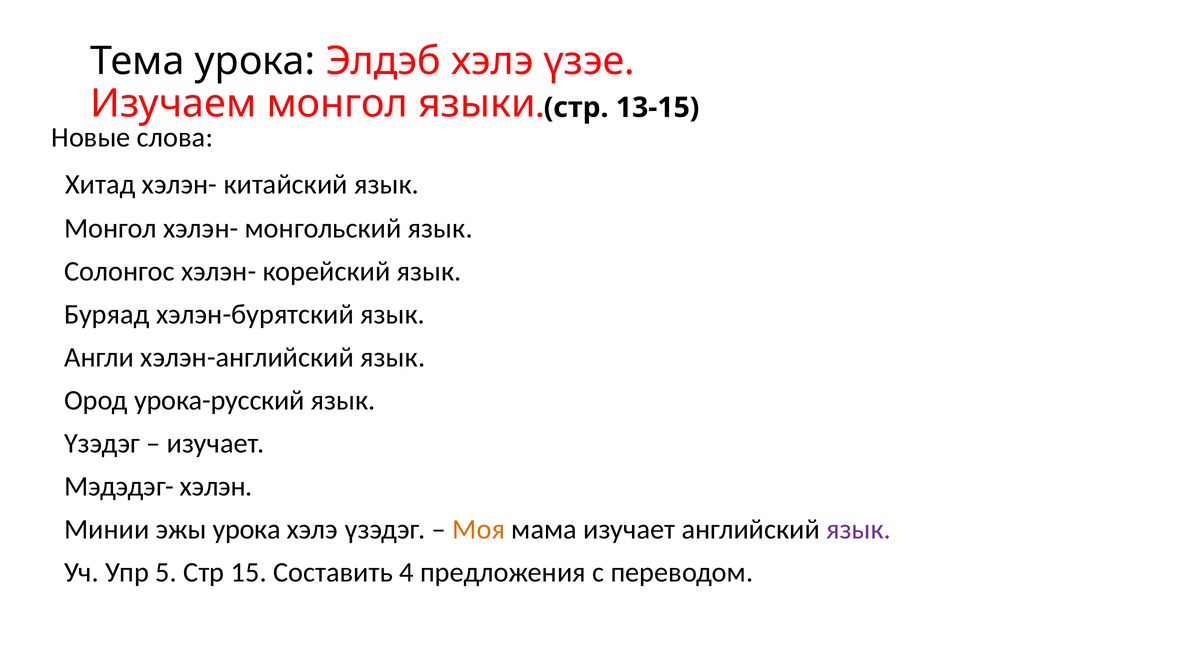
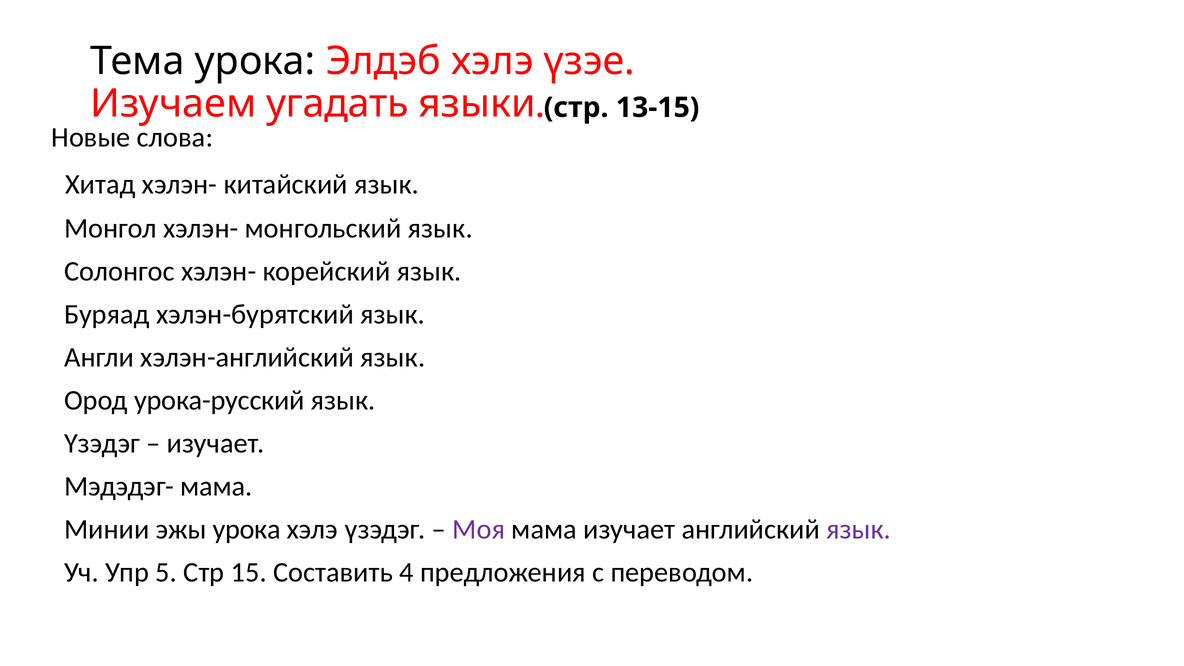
Изучаем монгол: монгол -> угадать
Мэдэдэг- хэлэн: хэлэн -> мама
Моя colour: orange -> purple
